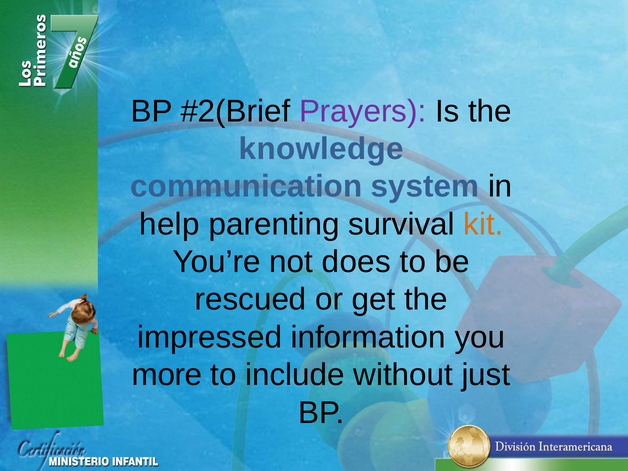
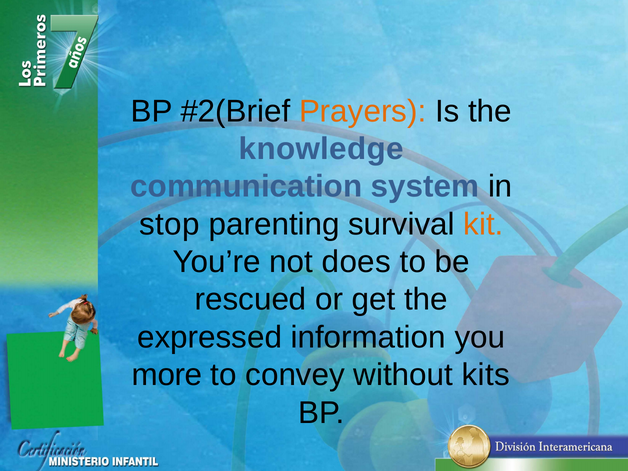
Prayers colour: purple -> orange
help: help -> stop
impressed: impressed -> expressed
include: include -> convey
just: just -> kits
